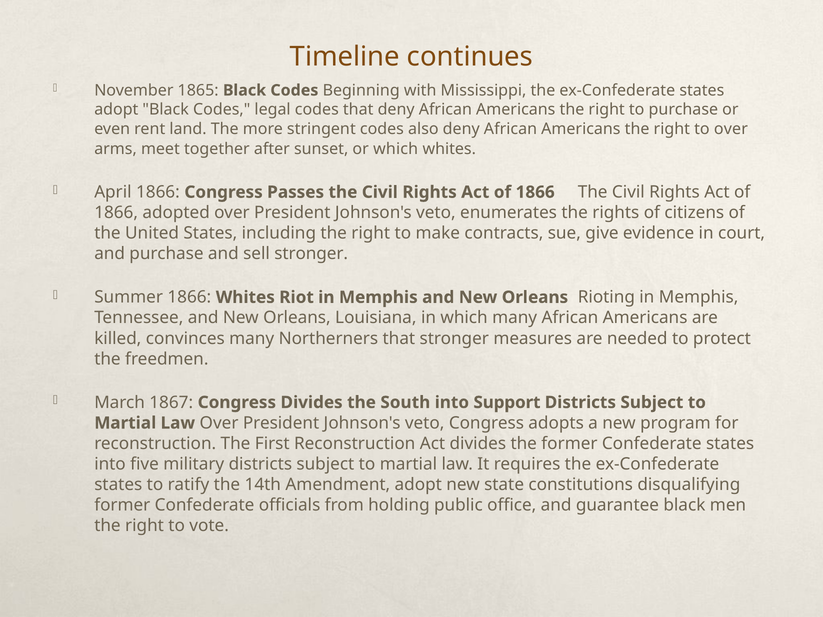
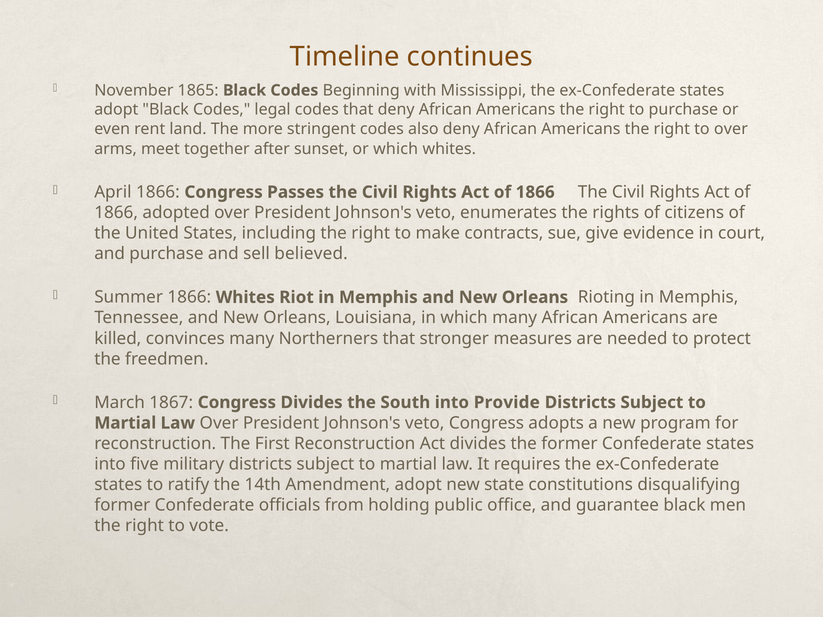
sell stronger: stronger -> believed
Support: Support -> Provide
